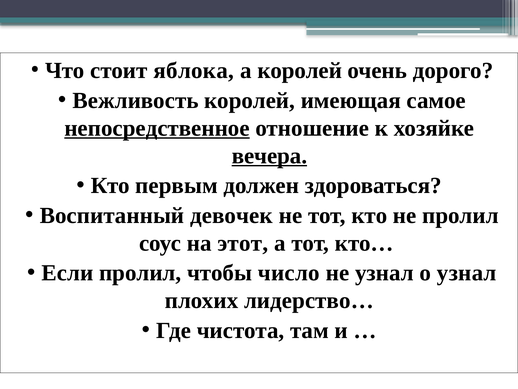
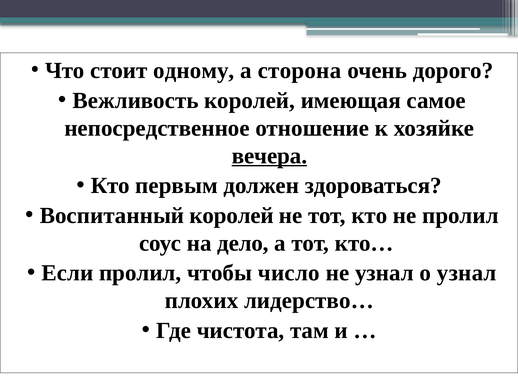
яблока: яблока -> одному
а королей: королей -> сторона
непосредственное underline: present -> none
Воспитанный девочек: девочек -> королей
этот: этот -> дело
